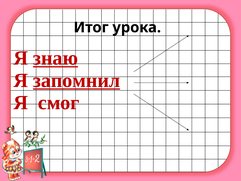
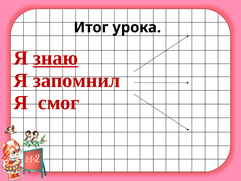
запомнил underline: present -> none
